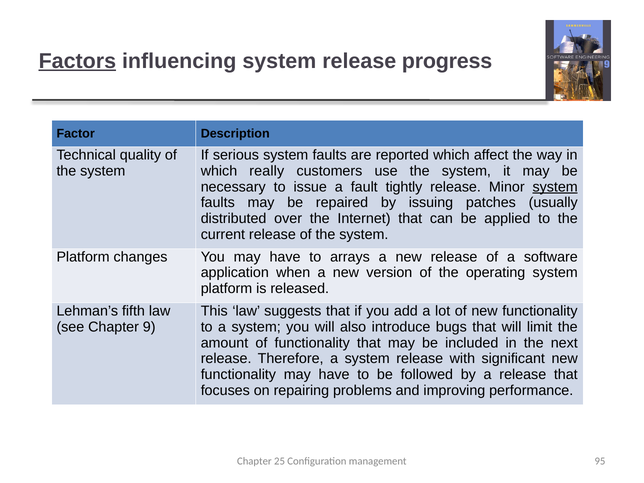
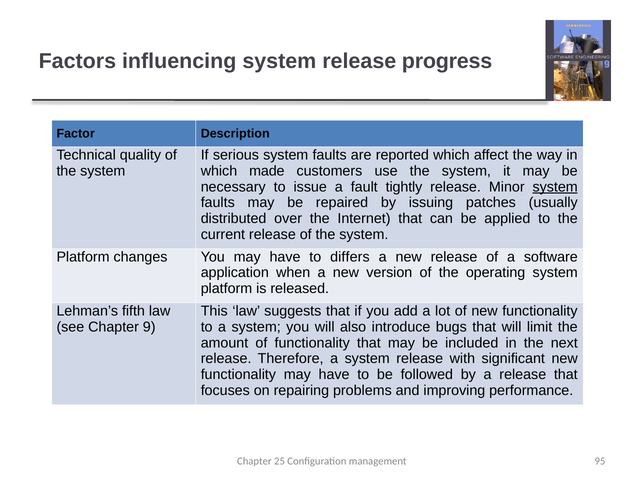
Factors underline: present -> none
really: really -> made
arrays: arrays -> differs
